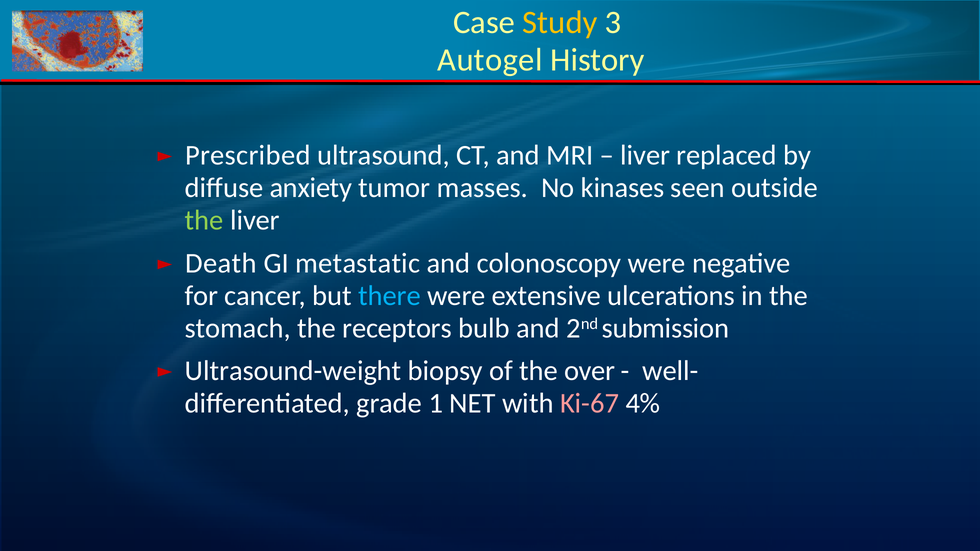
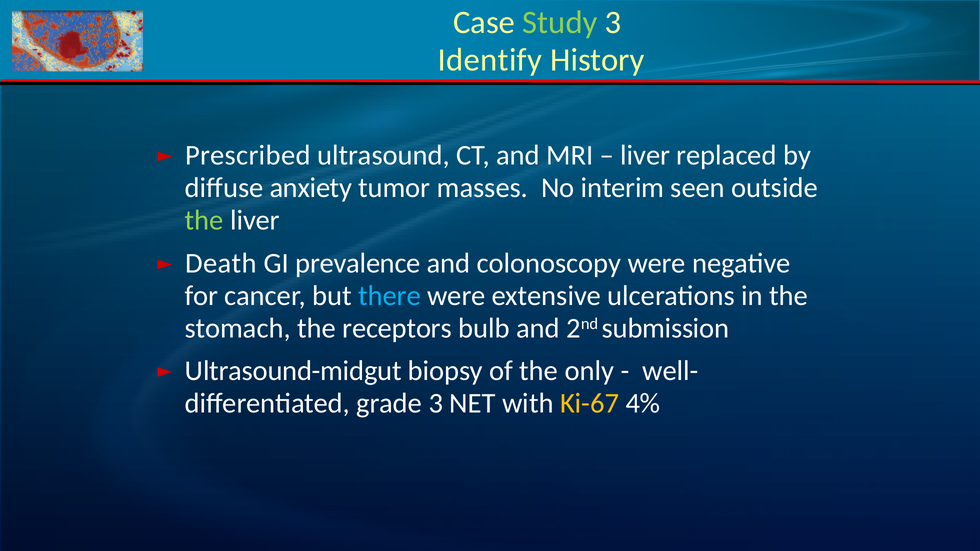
Study colour: yellow -> light green
Autogel: Autogel -> Identify
kinases: kinases -> interim
metastatic: metastatic -> prevalence
Ultrasound-weight: Ultrasound-weight -> Ultrasound-midgut
over: over -> only
grade 1: 1 -> 3
Ki-67 colour: pink -> yellow
